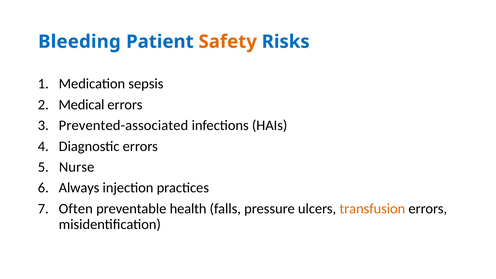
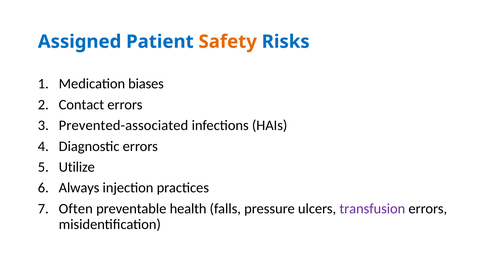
Bleeding: Bleeding -> Assigned
sepsis: sepsis -> biases
Medical: Medical -> Contact
Nurse: Nurse -> Utilize
transfusion colour: orange -> purple
